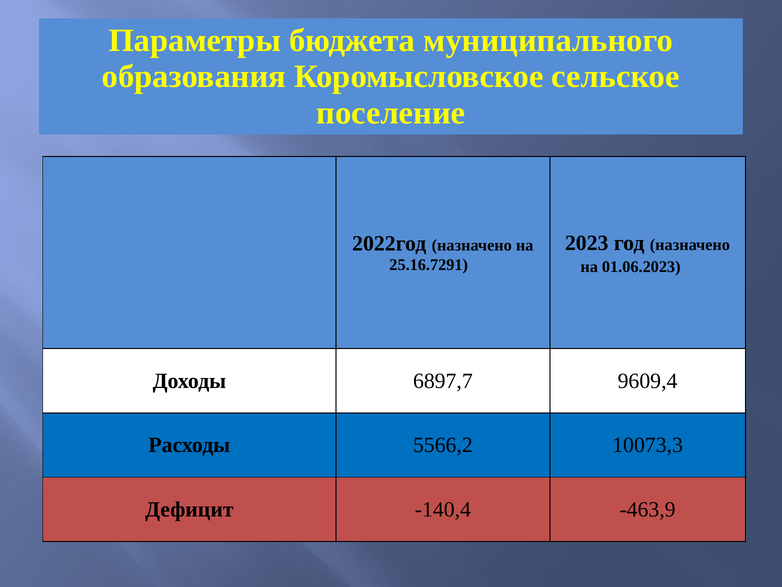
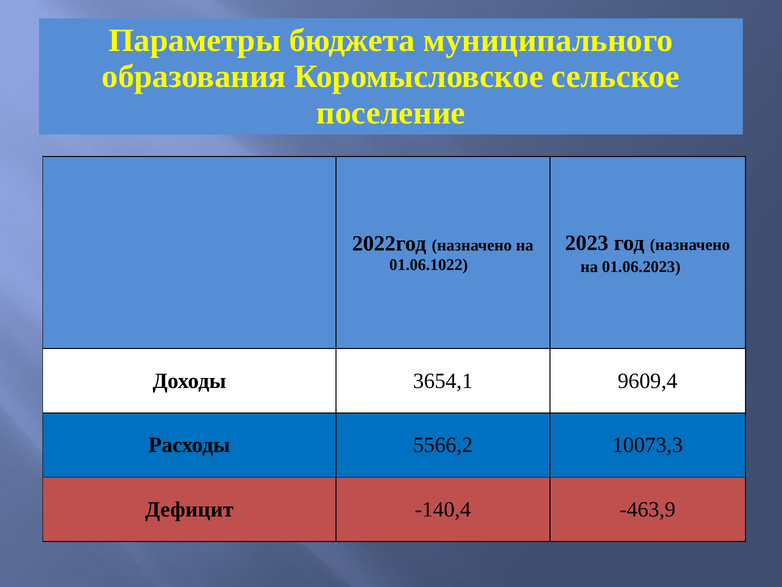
25.16.7291: 25.16.7291 -> 01.06.1022
6897,7: 6897,7 -> 3654,1
